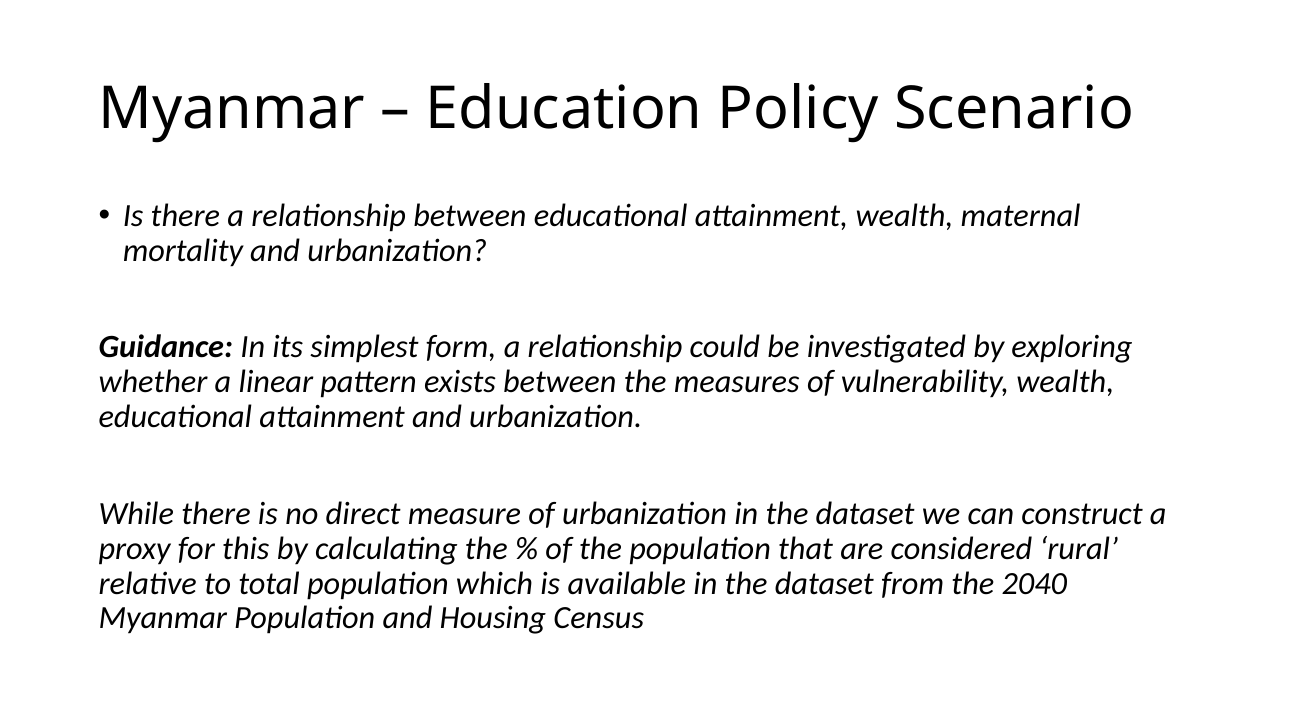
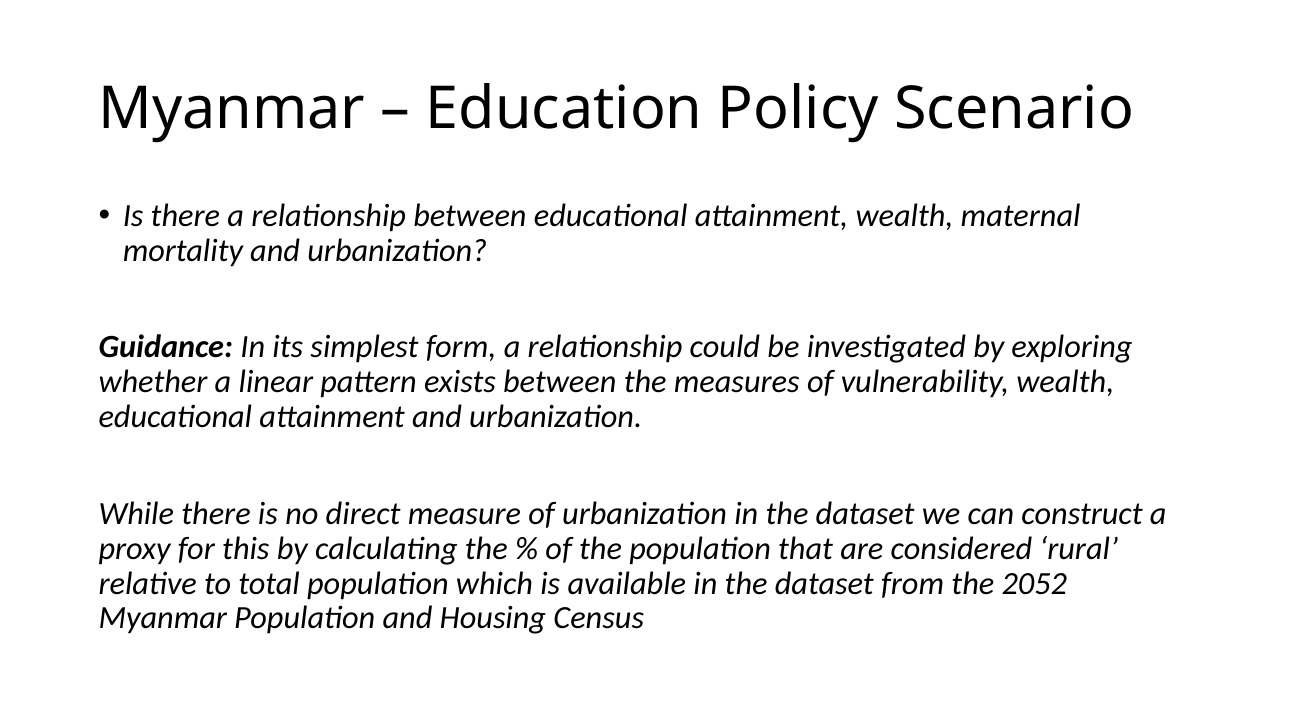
2040: 2040 -> 2052
